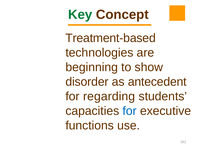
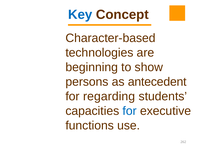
Key colour: green -> blue
Treatment-based: Treatment-based -> Character-based
disorder: disorder -> persons
